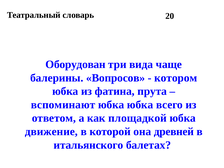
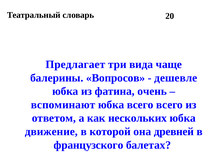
Оборудован: Оборудован -> Предлагает
котором: котором -> дешевле
прута: прута -> очень
юбка юбка: юбка -> всего
площадкой: площадкой -> нескольких
итальянского: итальянского -> французского
